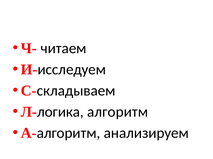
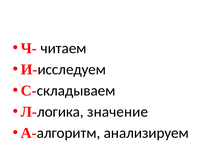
алгоритм at (118, 112): алгоритм -> значение
